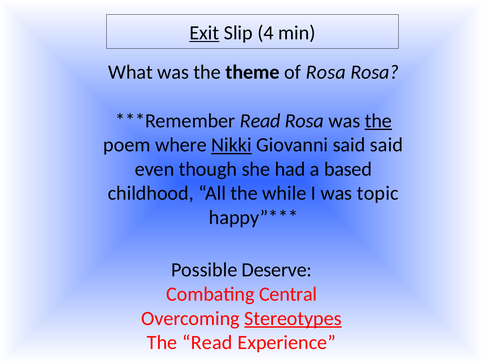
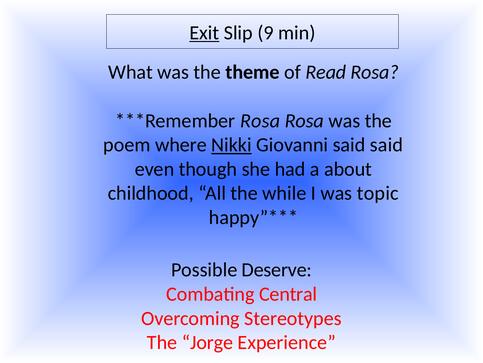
4: 4 -> 9
of Rosa: Rosa -> Read
Read at (260, 120): Read -> Rosa
the at (378, 120) underline: present -> none
based: based -> about
Stereotypes underline: present -> none
The Read: Read -> Jorge
